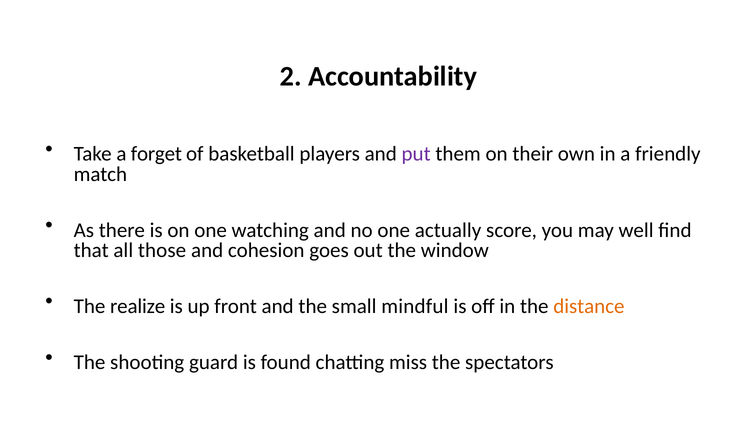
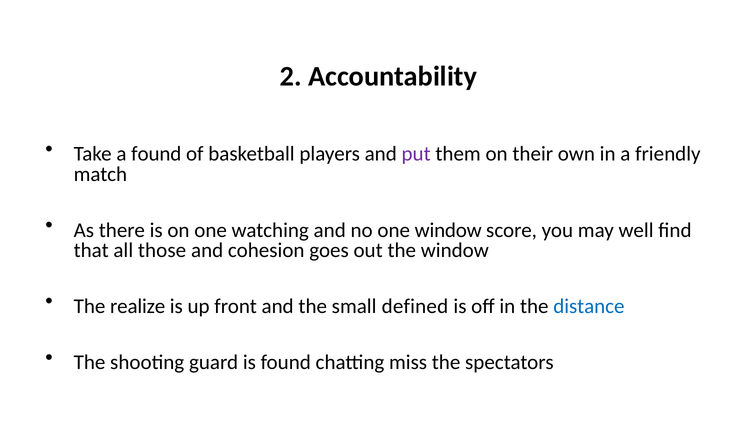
a forget: forget -> found
one actually: actually -> window
mindful: mindful -> defined
distance colour: orange -> blue
